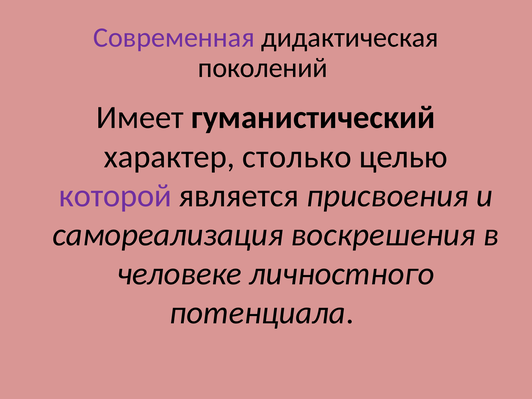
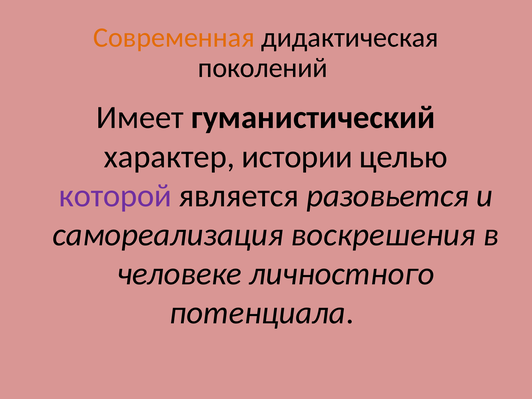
Современная colour: purple -> orange
столько: столько -> истории
присвоения: присвоения -> разовьется
